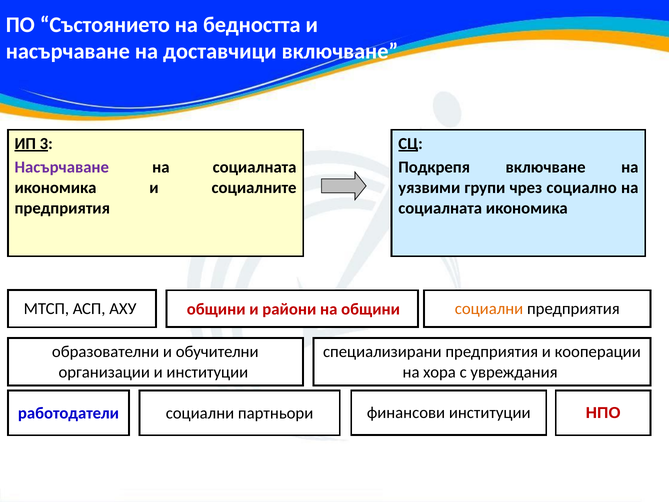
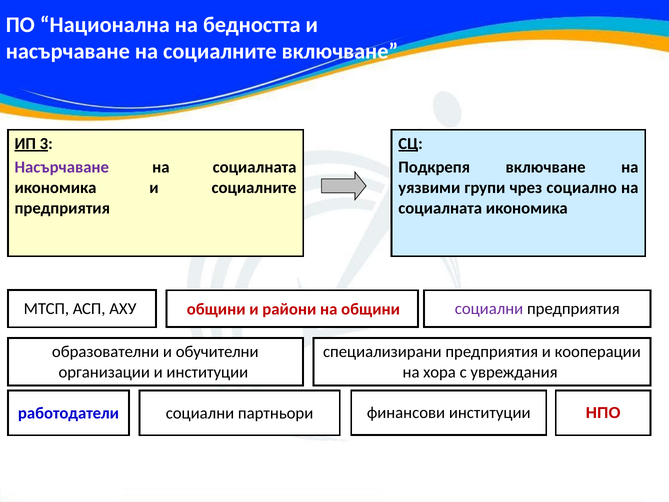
Състоянието: Състоянието -> Национална
на доставчици: доставчици -> социалните
социални at (489, 309) colour: orange -> purple
